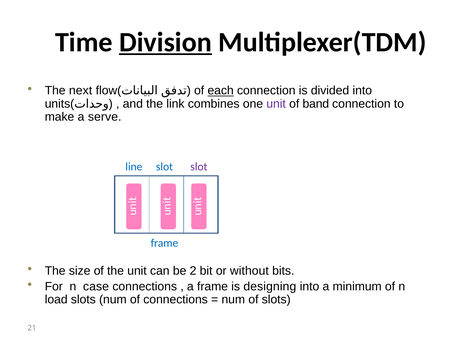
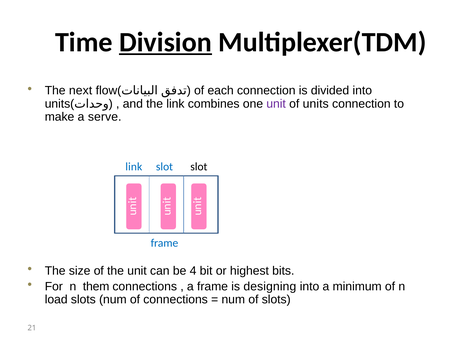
each underline: present -> none
band: band -> units
line at (134, 167): line -> link
slot at (199, 167) colour: purple -> black
2: 2 -> 4
without: without -> highest
case: case -> them
